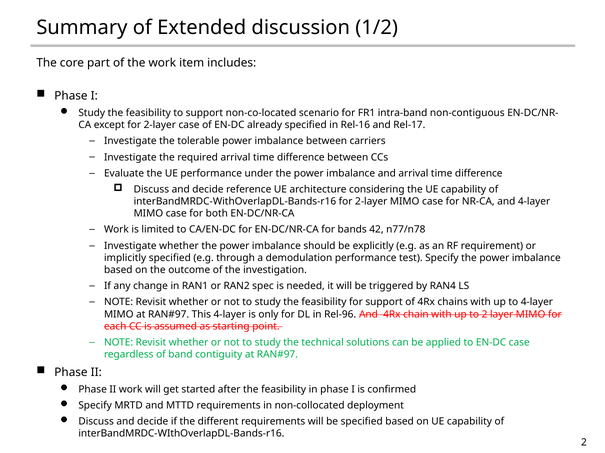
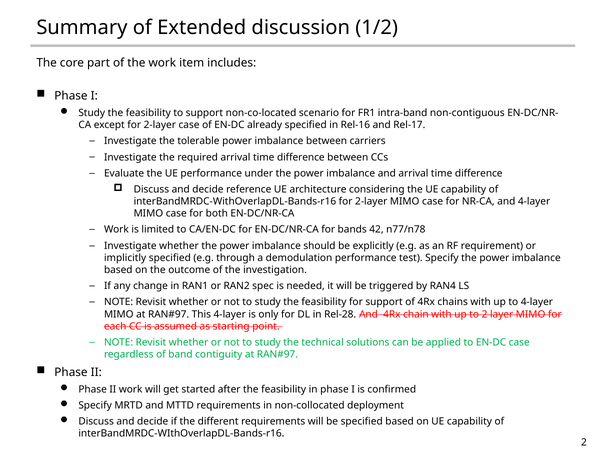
Rel-96: Rel-96 -> Rel-28
